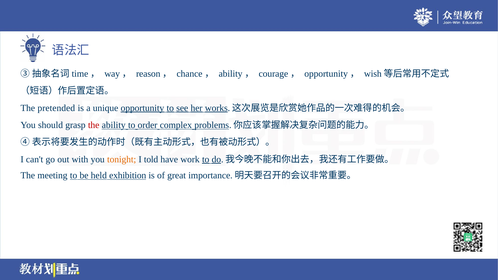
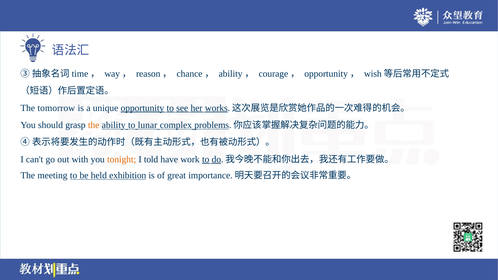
pretended: pretended -> tomorrow
the at (94, 125) colour: red -> orange
order: order -> lunar
